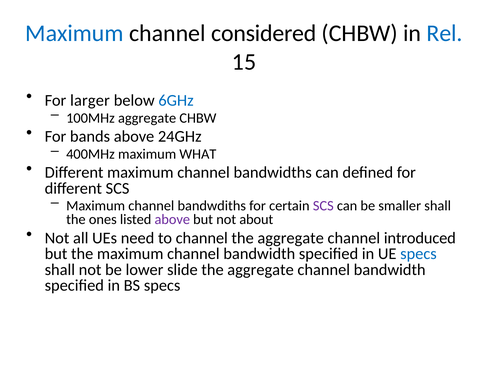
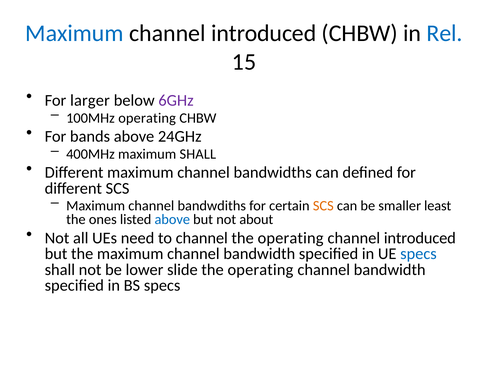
considered at (264, 33): considered -> introduced
6GHz colour: blue -> purple
100MHz aggregate: aggregate -> operating
maximum WHAT: WHAT -> SHALL
SCS at (323, 206) colour: purple -> orange
smaller shall: shall -> least
above at (172, 220) colour: purple -> blue
aggregate at (291, 238): aggregate -> operating
aggregate at (261, 270): aggregate -> operating
